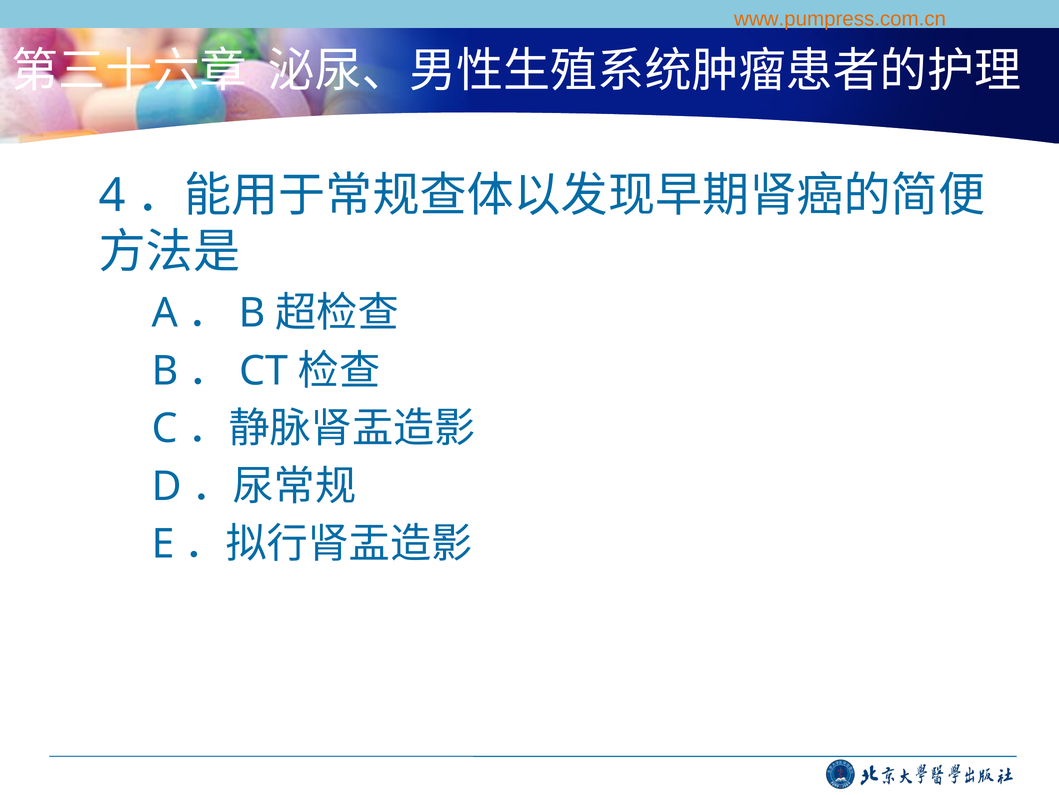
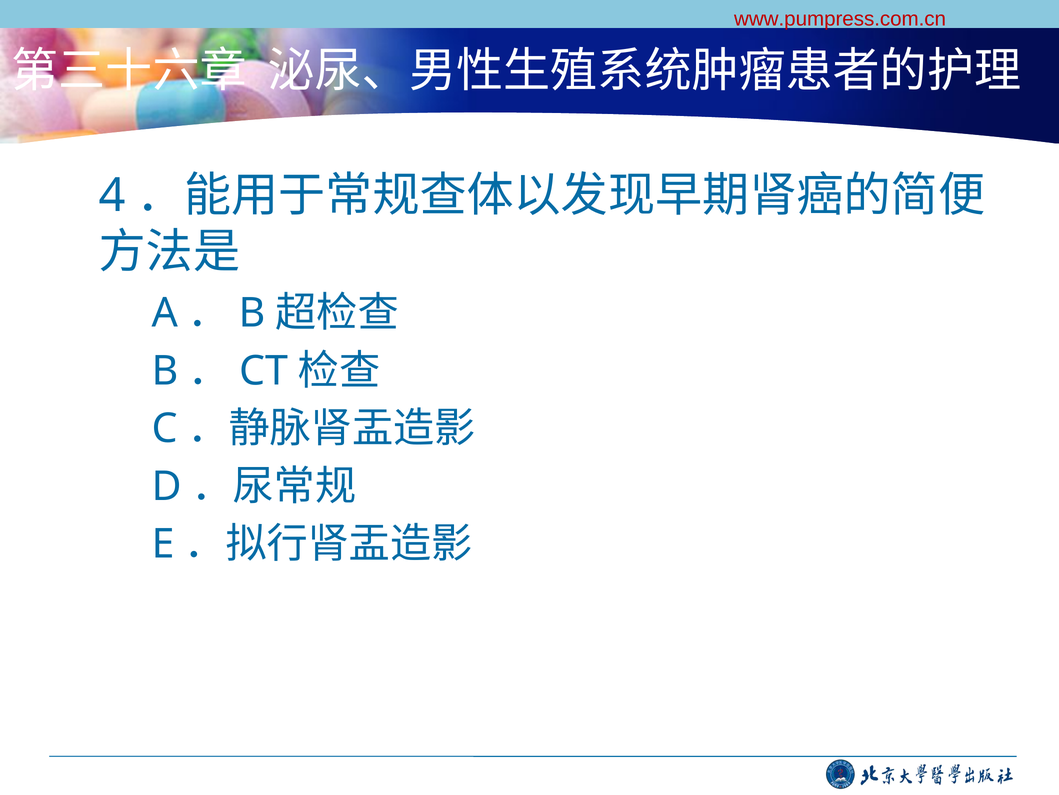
www.pumpress.com.cn colour: orange -> red
